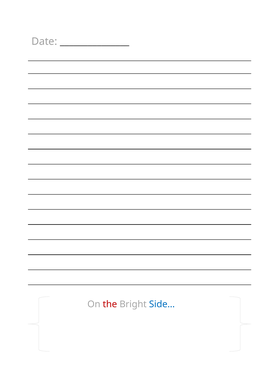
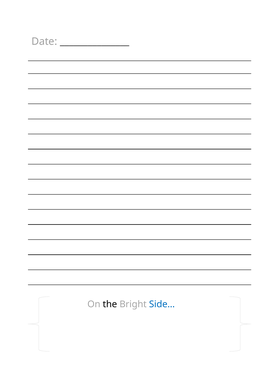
the colour: red -> black
